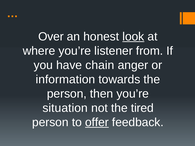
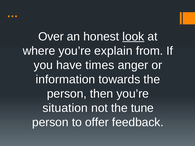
listener: listener -> explain
chain: chain -> times
tired: tired -> tune
offer underline: present -> none
